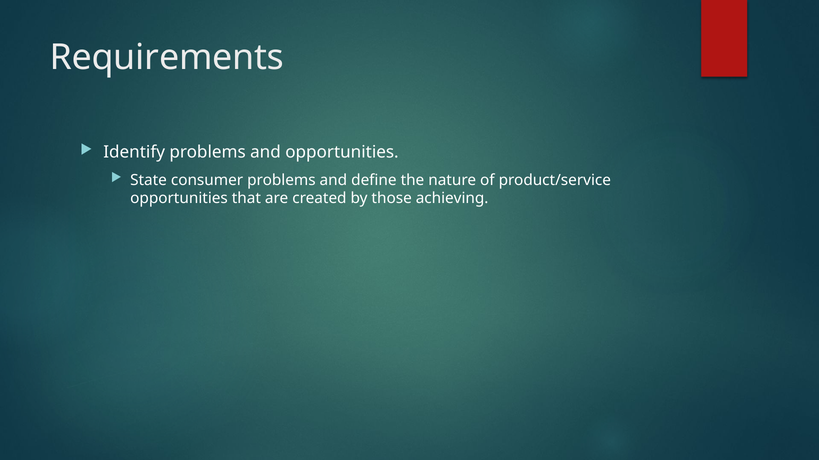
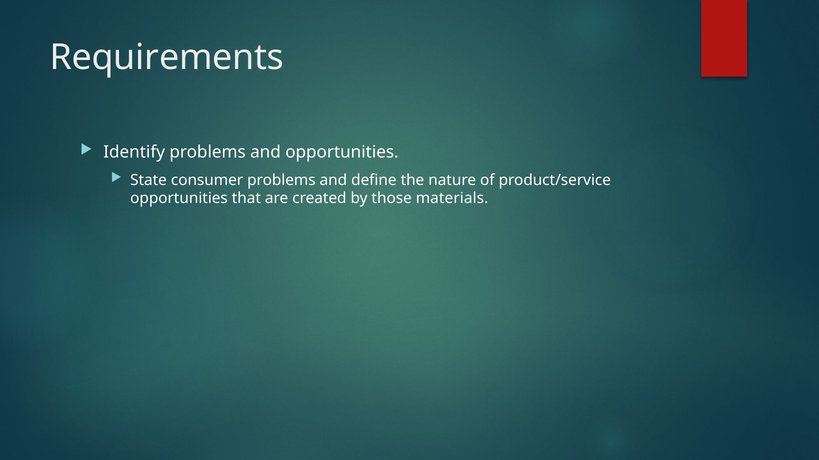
achieving: achieving -> materials
